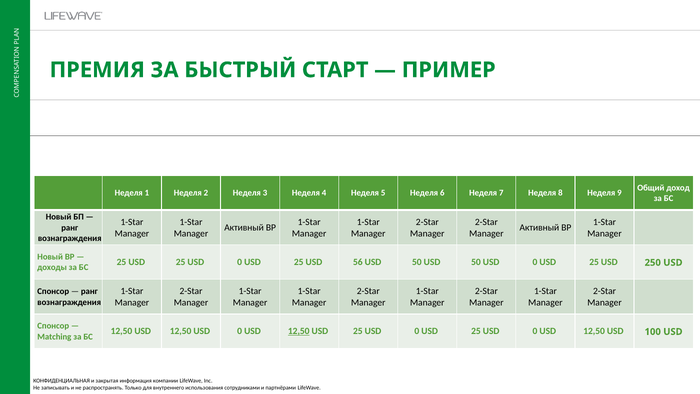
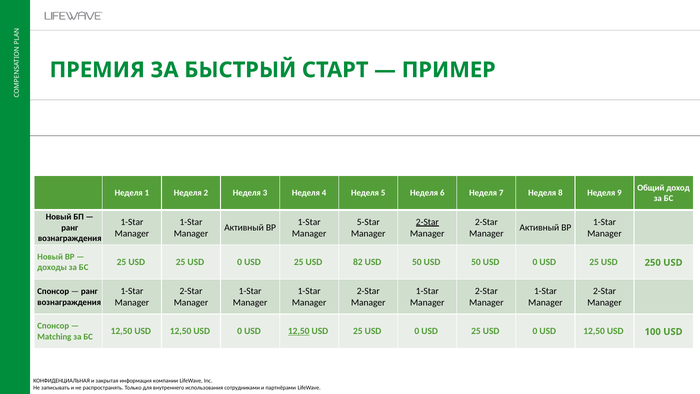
1-Star at (368, 222): 1-Star -> 5-Star
2-Star at (427, 222) underline: none -> present
56: 56 -> 82
